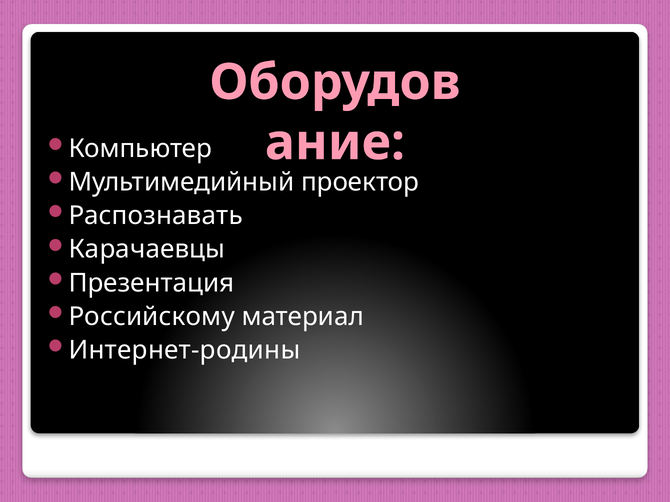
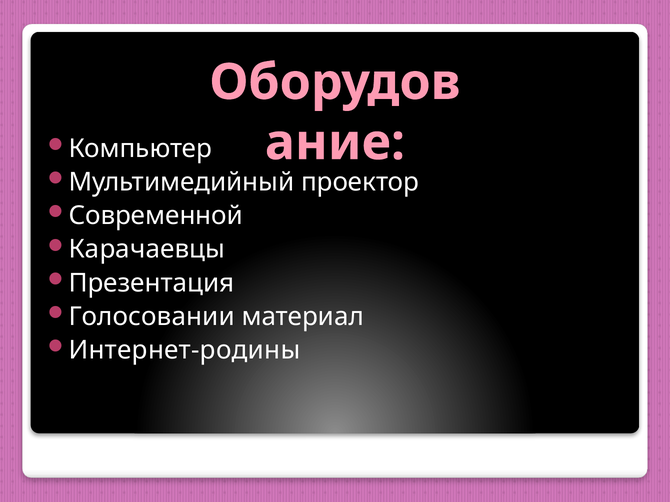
Распознавать: Распознавать -> Современной
Российскому: Российскому -> Голосовании
